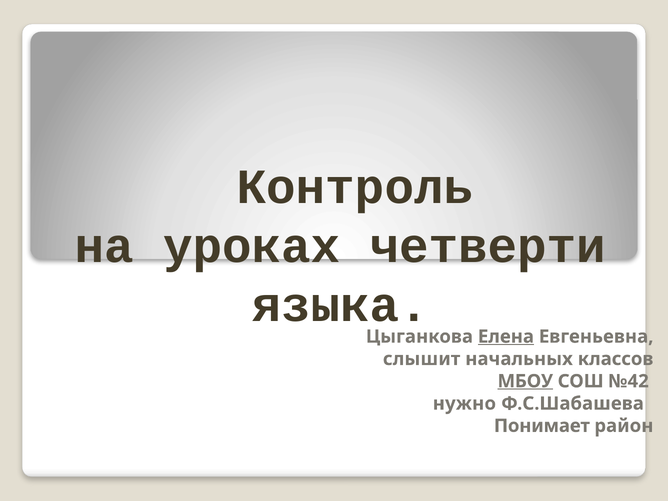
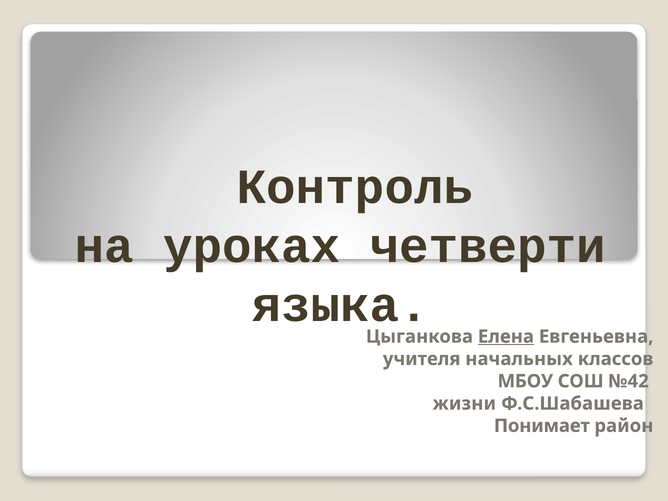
слышит: слышит -> учителя
МБОУ underline: present -> none
нужно: нужно -> жизни
